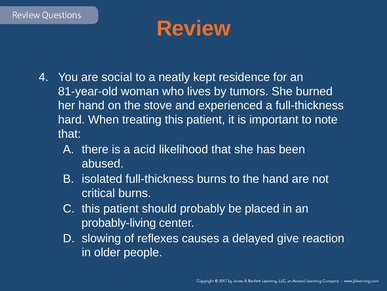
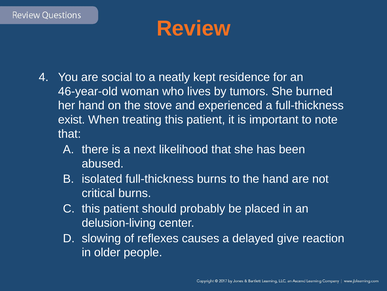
81-year-old: 81-year-old -> 46-year-old
hard: hard -> exist
acid: acid -> next
probably-living: probably-living -> delusion-living
